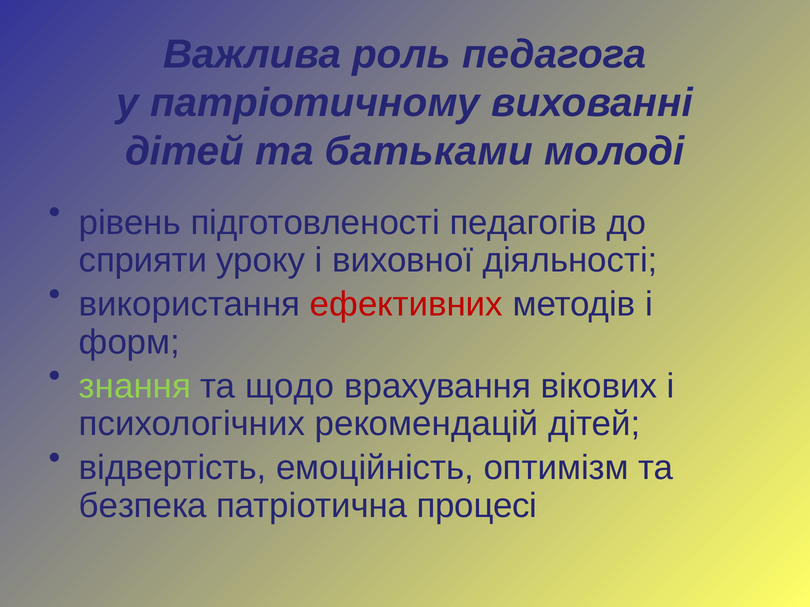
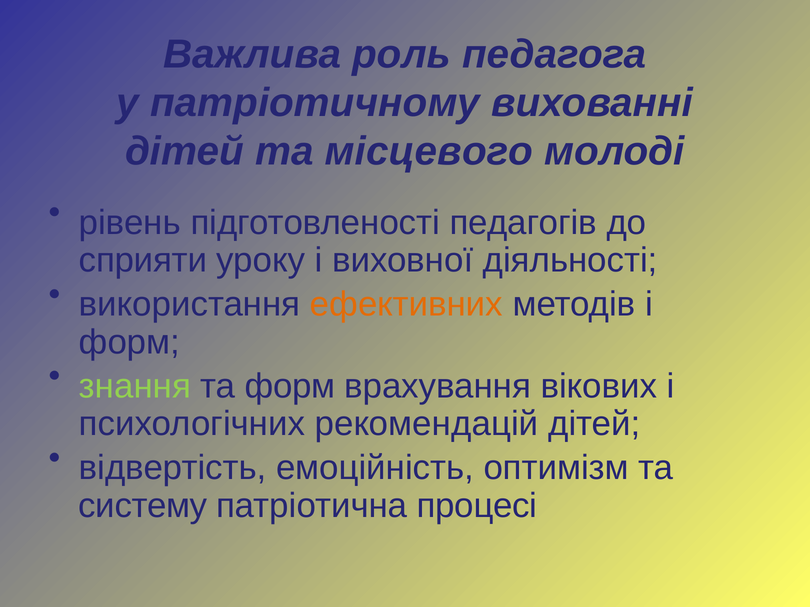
батьками: батьками -> місцевого
ефективних colour: red -> orange
та щодо: щодо -> форм
безпека: безпека -> систему
